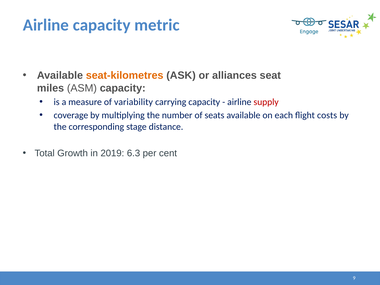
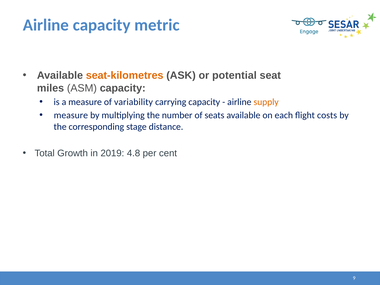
alliances: alliances -> potential
supply colour: red -> orange
coverage at (71, 115): coverage -> measure
6.3: 6.3 -> 4.8
